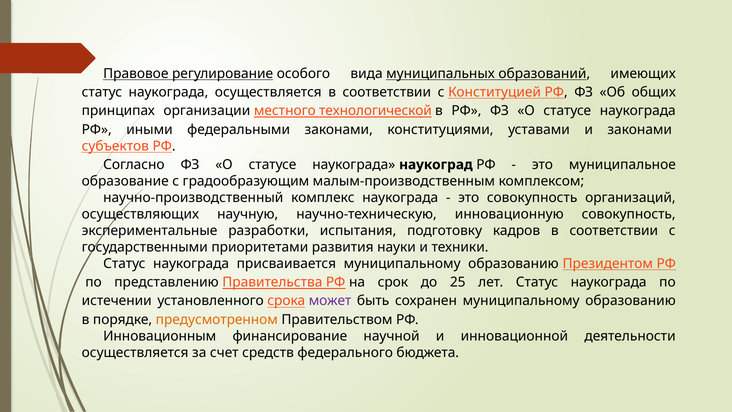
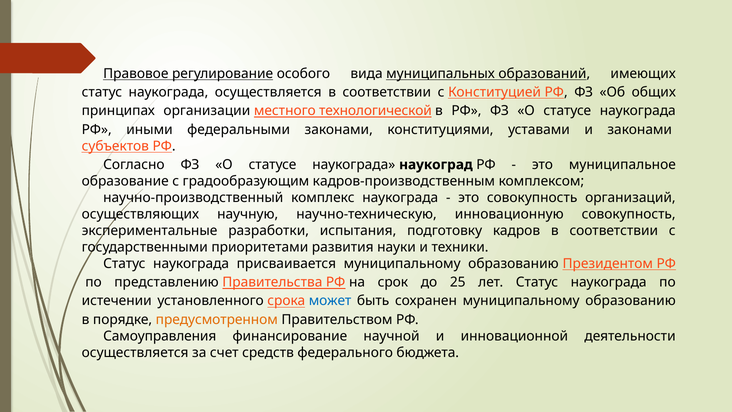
малым-производственным: малым-производственным -> кадров-производственным
может colour: purple -> blue
Инновационным: Инновационным -> Самоуправления
